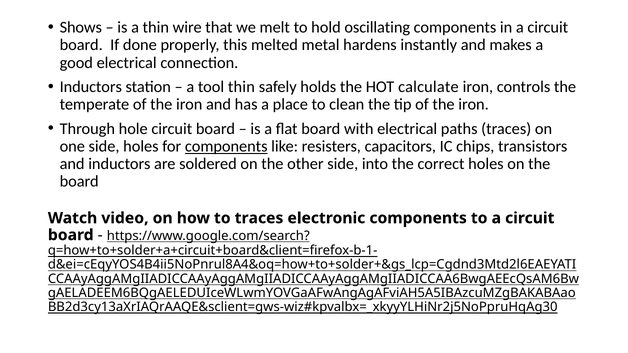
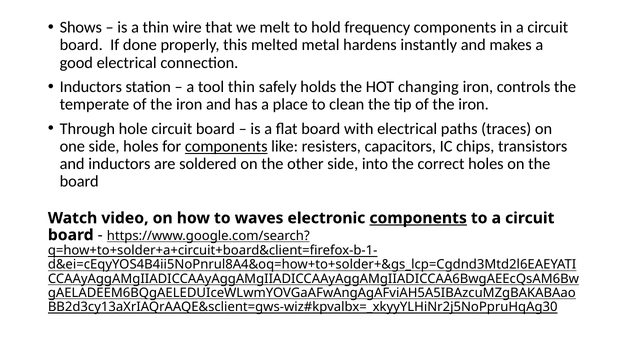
oscillating: oscillating -> frequency
calculate: calculate -> changing
to traces: traces -> waves
components at (418, 218) underline: none -> present
